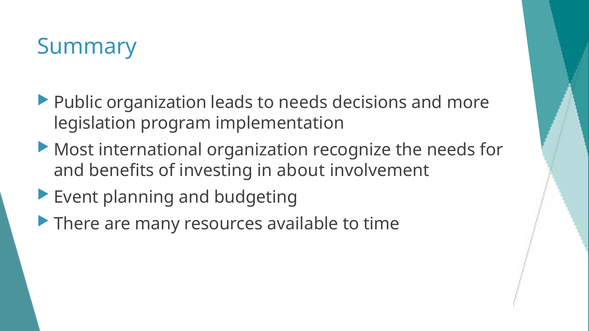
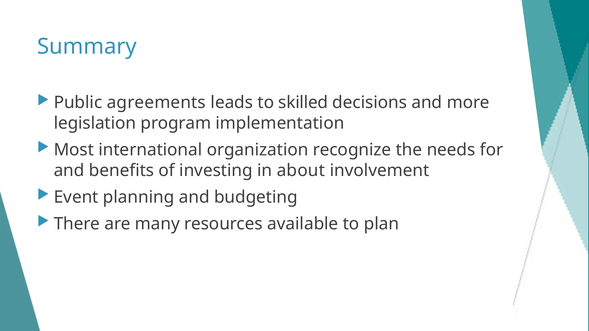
Public organization: organization -> agreements
to needs: needs -> skilled
time: time -> plan
